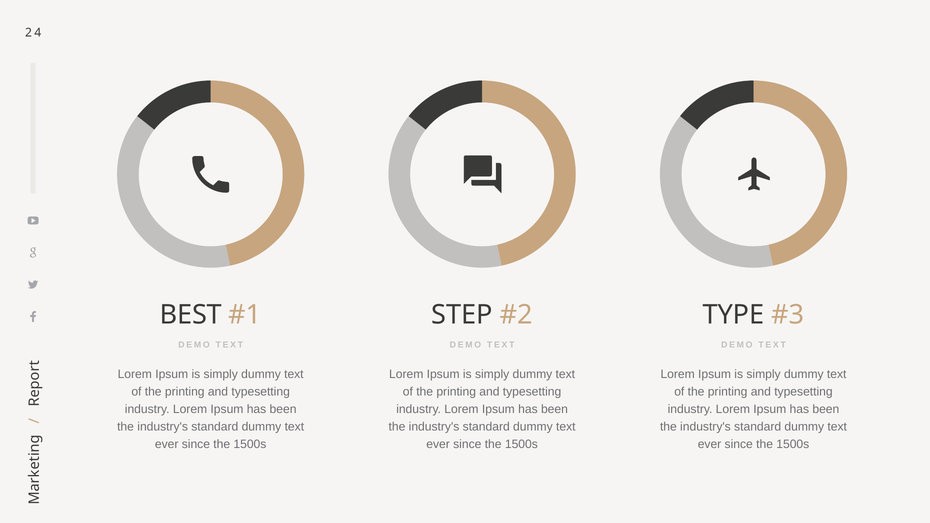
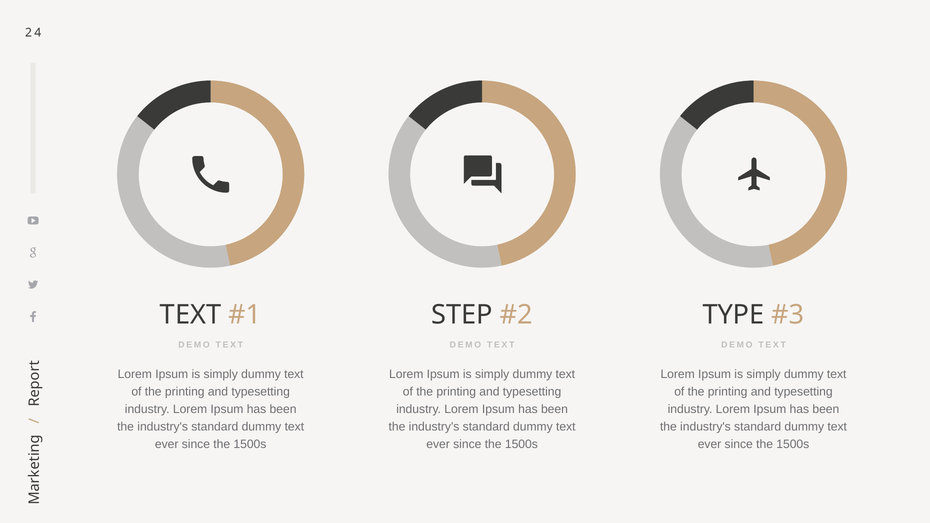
BEST at (191, 315): BEST -> TEXT
